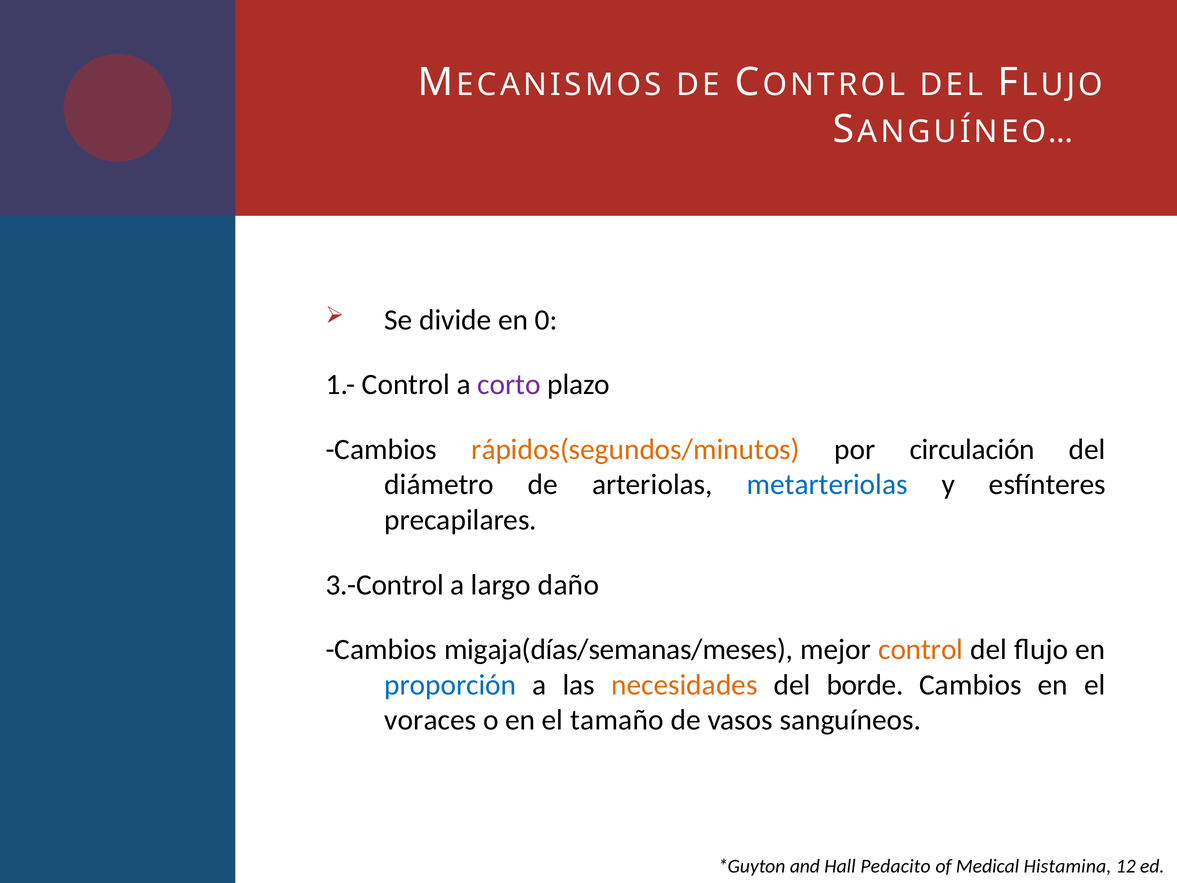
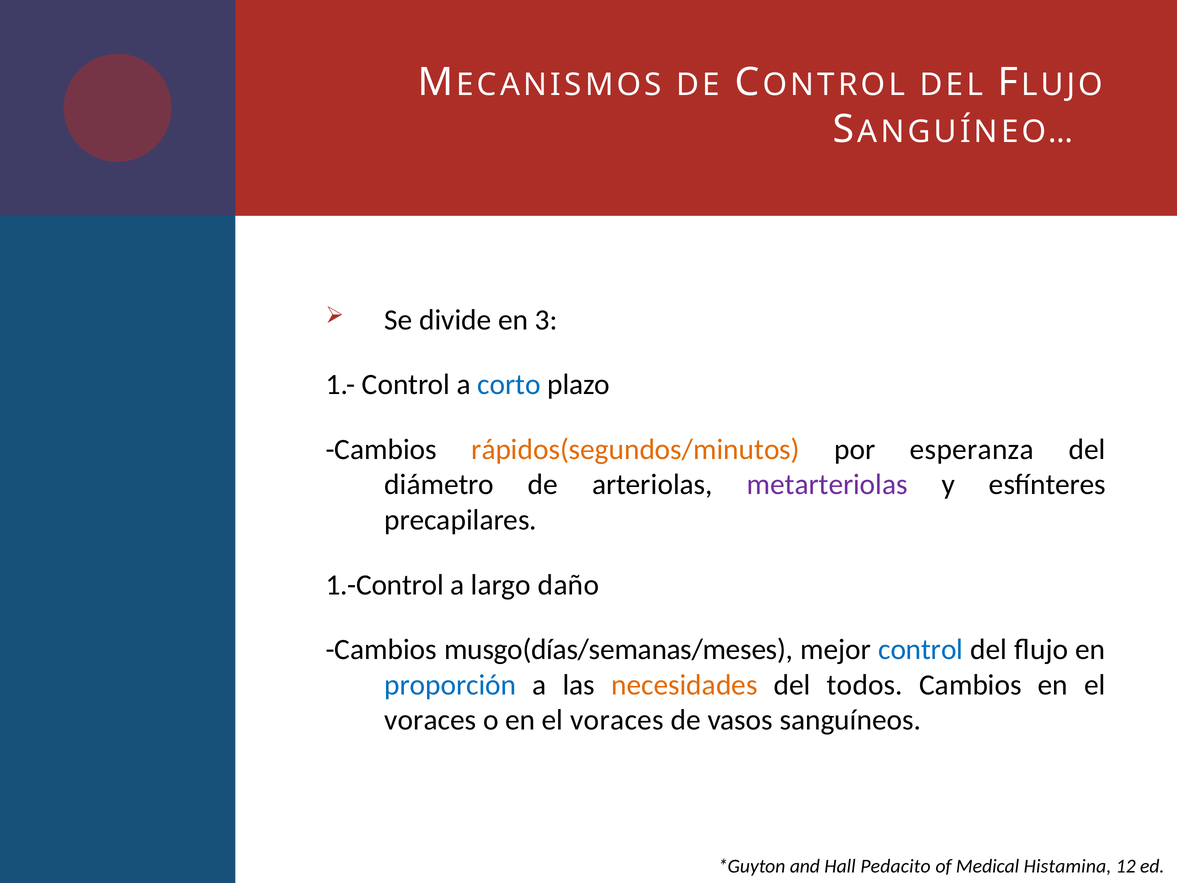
0: 0 -> 3
corto colour: purple -> blue
circulación: circulación -> esperanza
metarteriolas colour: blue -> purple
3.-Control: 3.-Control -> 1.-Control
migaja(días/semanas/meses: migaja(días/semanas/meses -> musgo(días/semanas/meses
control at (921, 649) colour: orange -> blue
borde: borde -> todos
o en el tamaño: tamaño -> voraces
